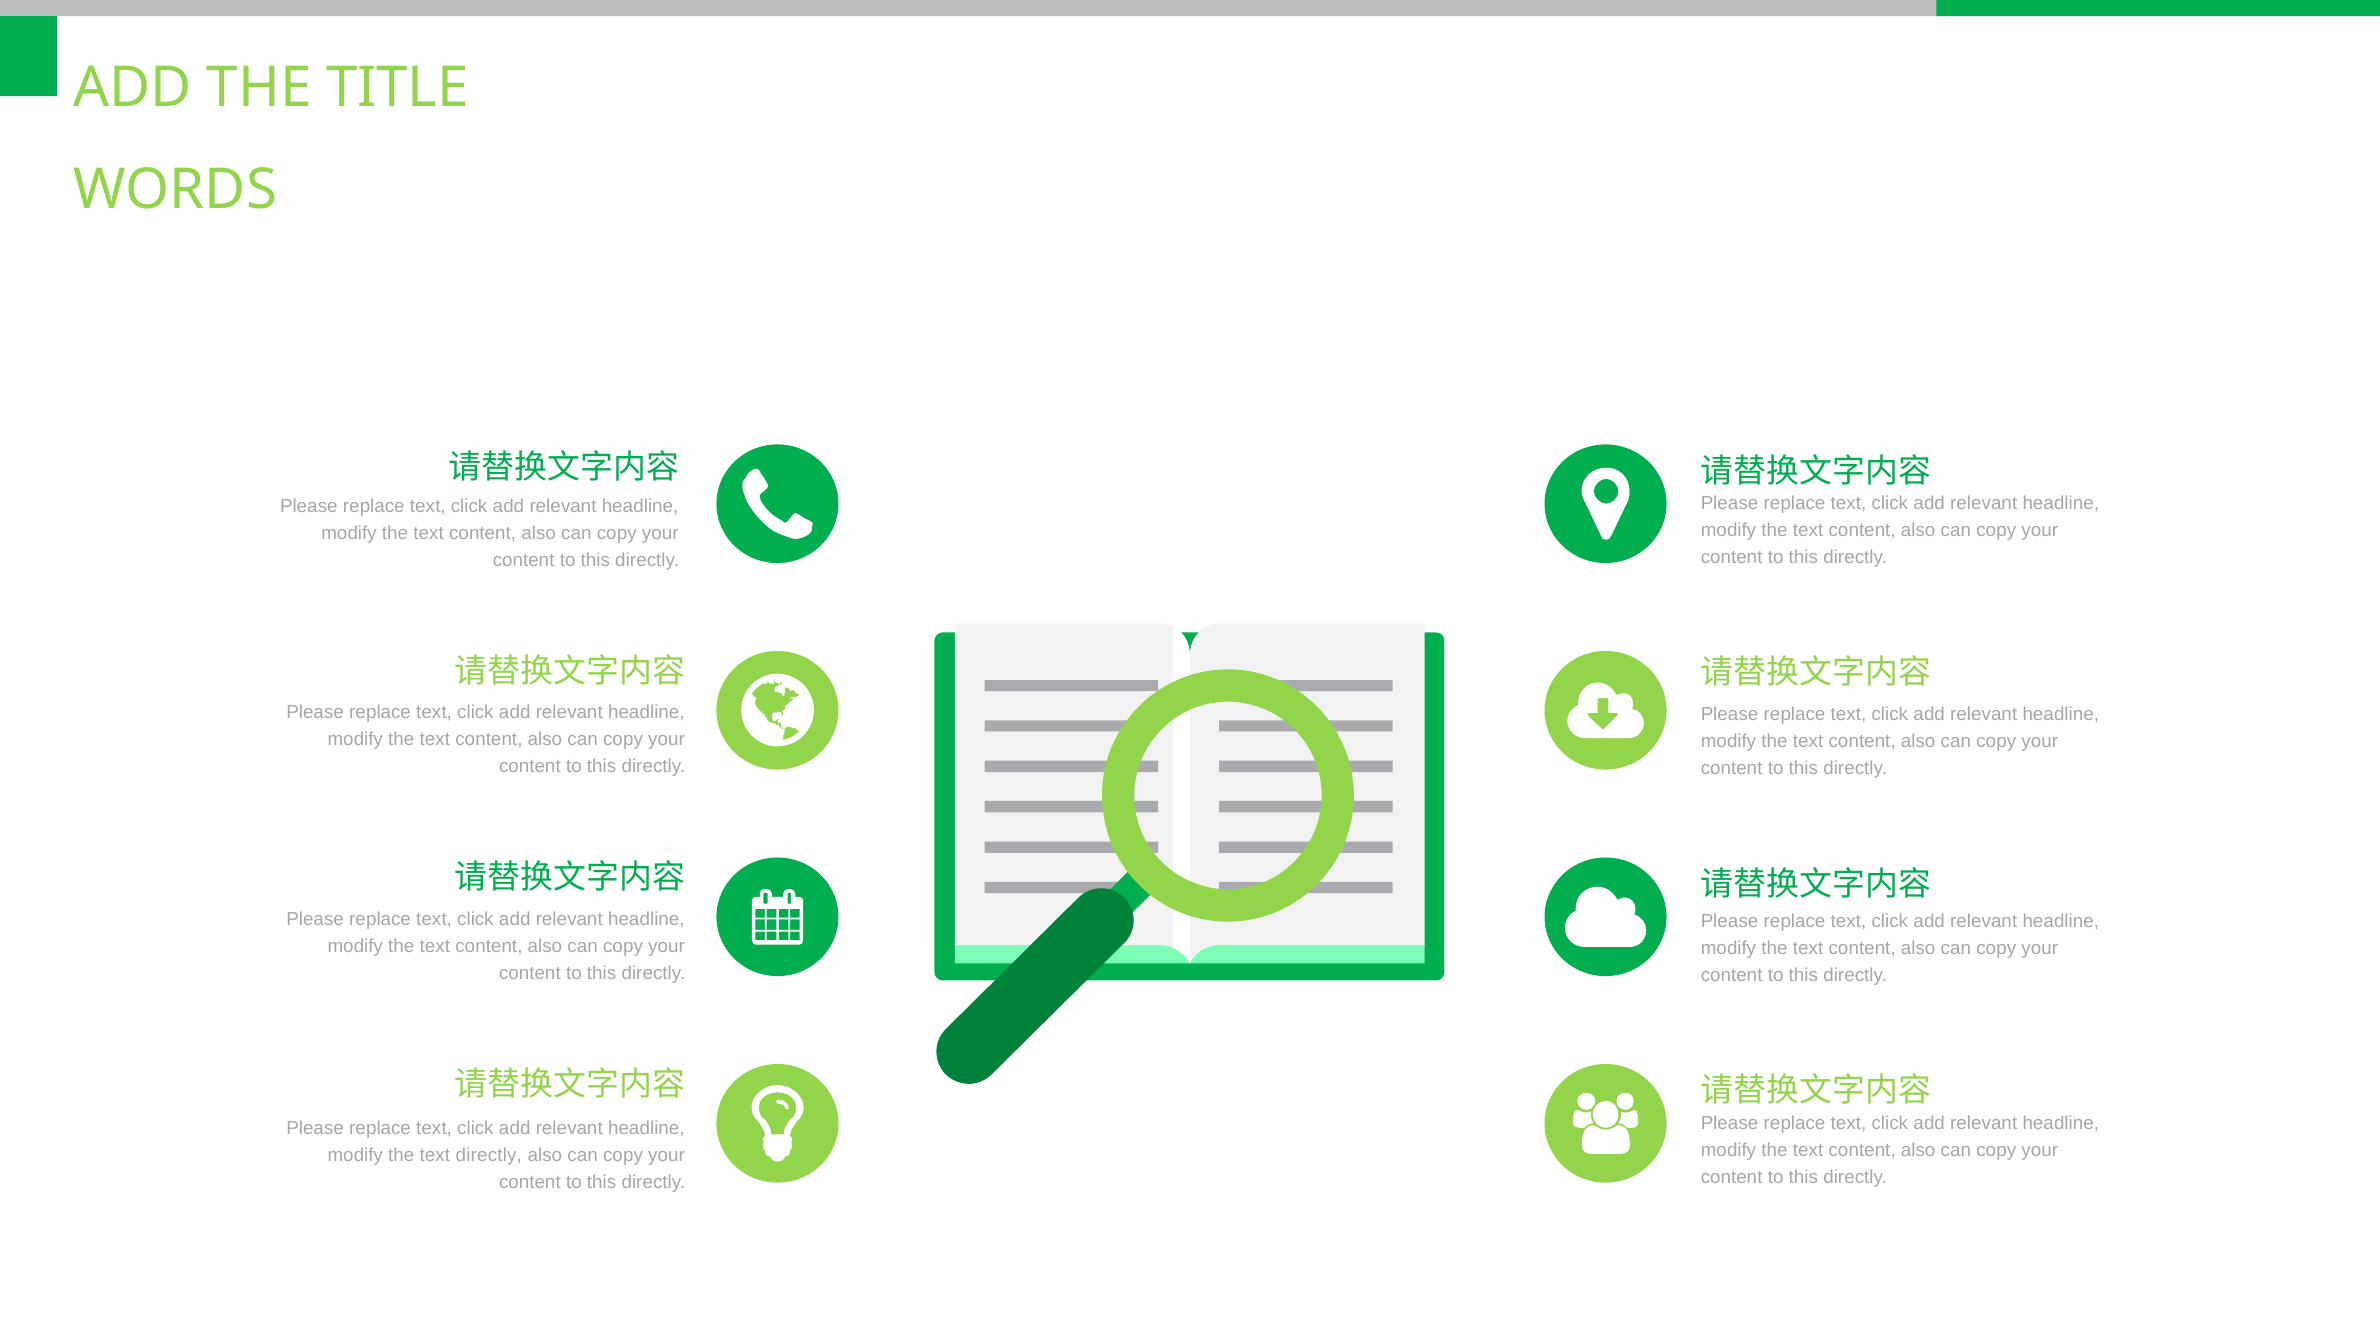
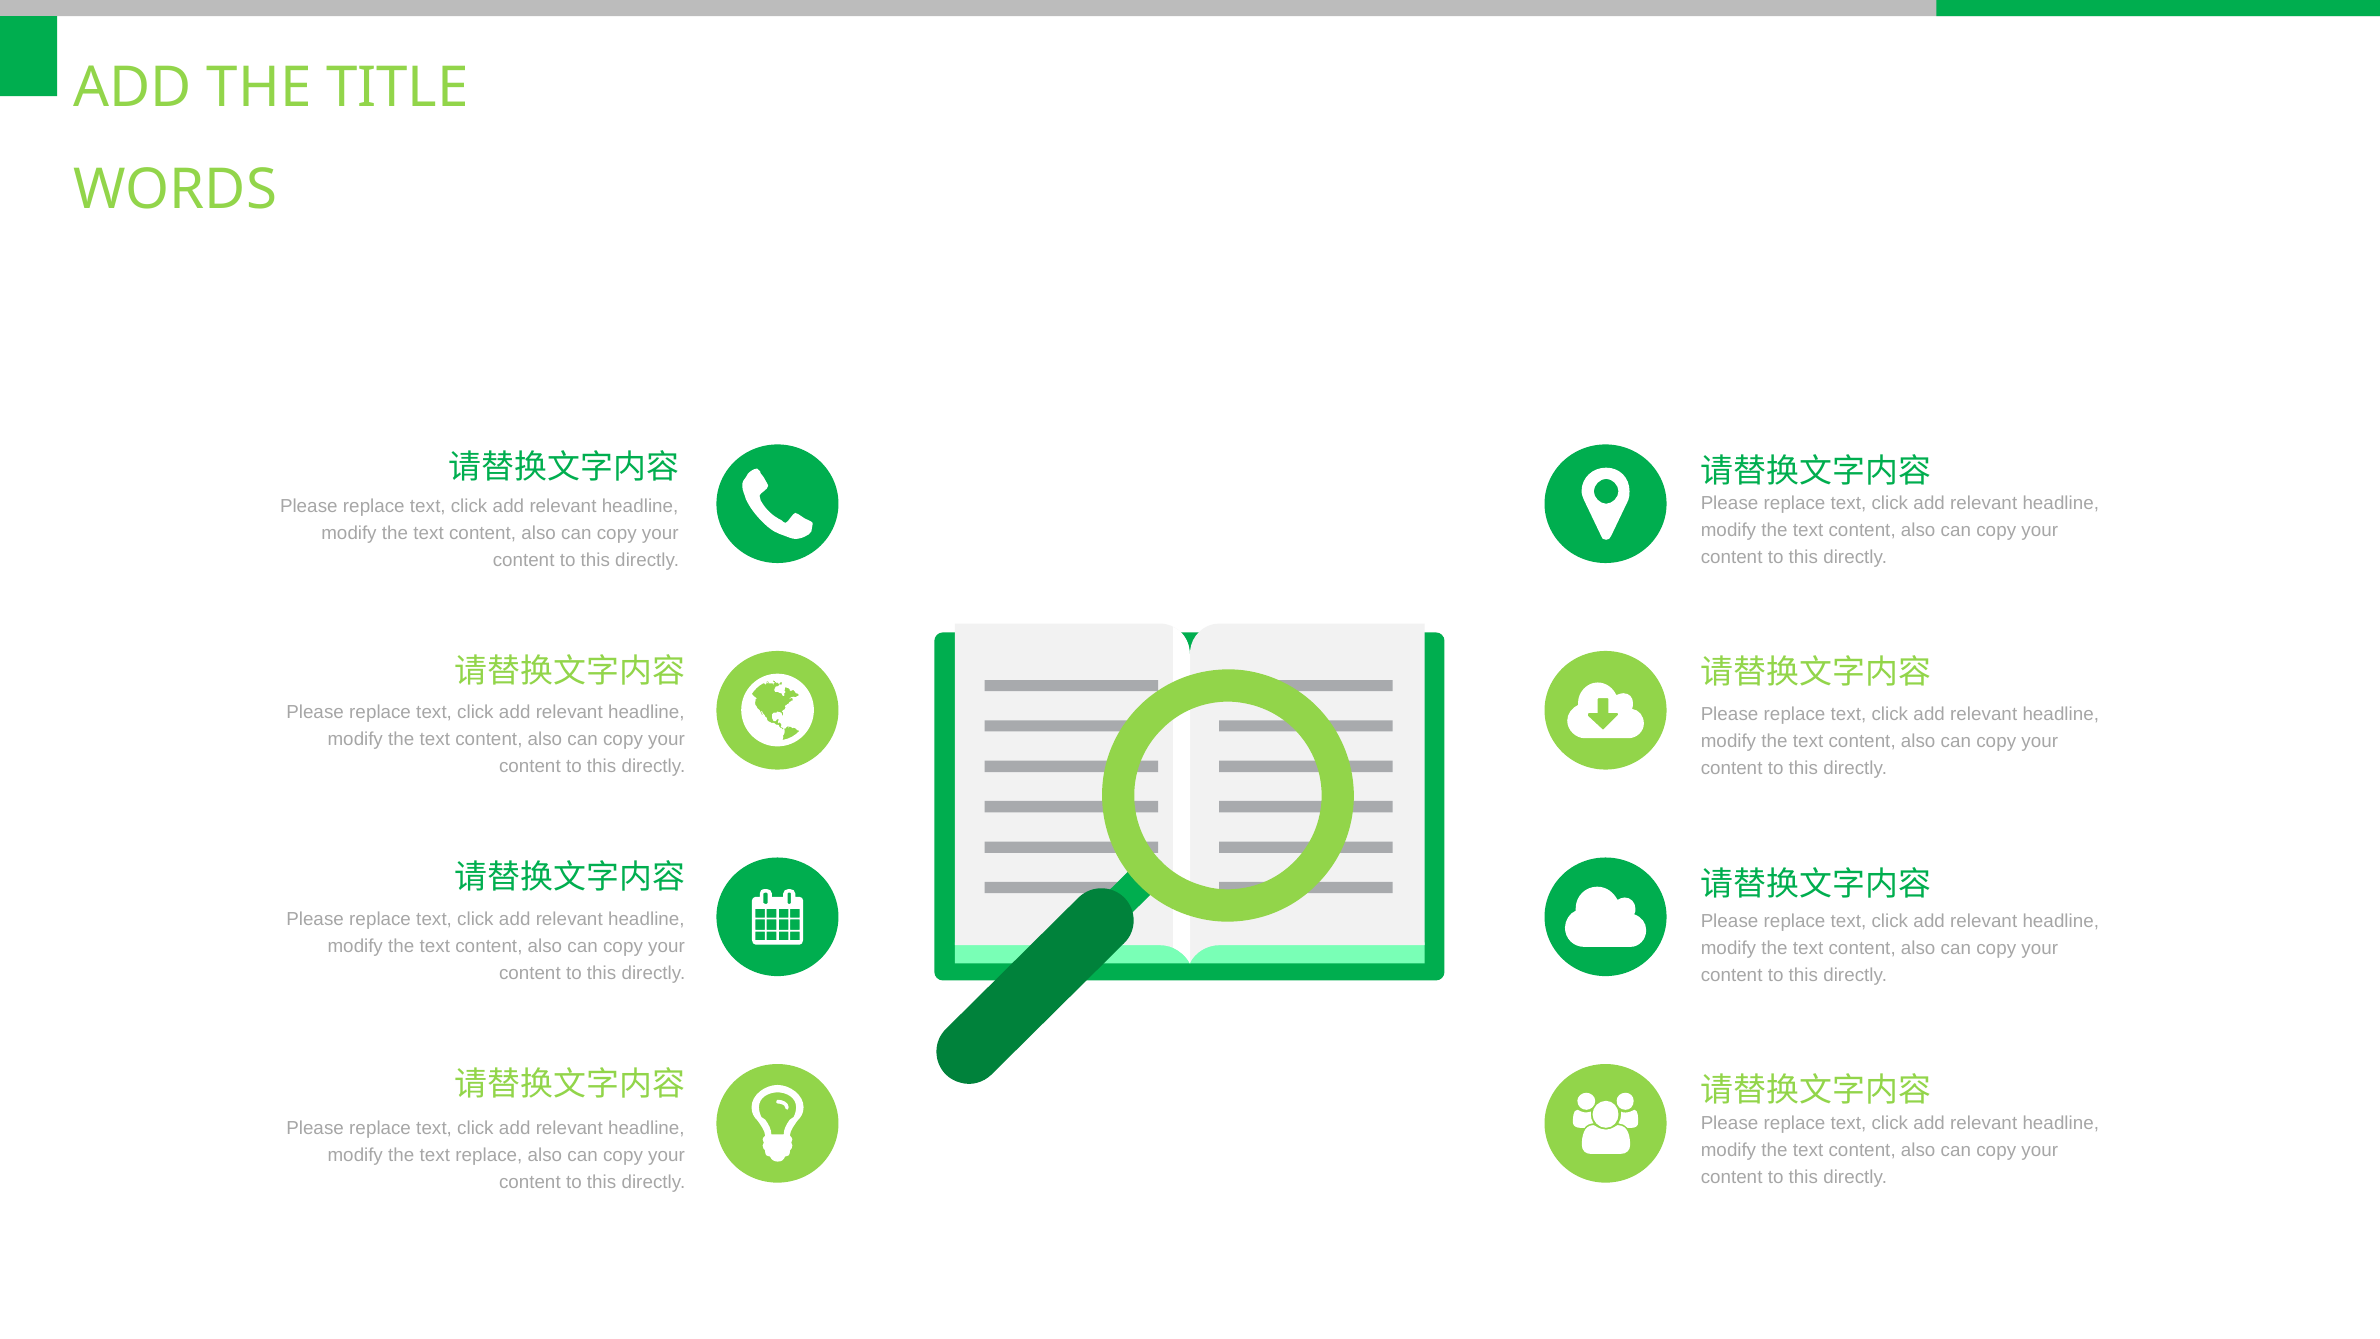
text directly: directly -> replace
